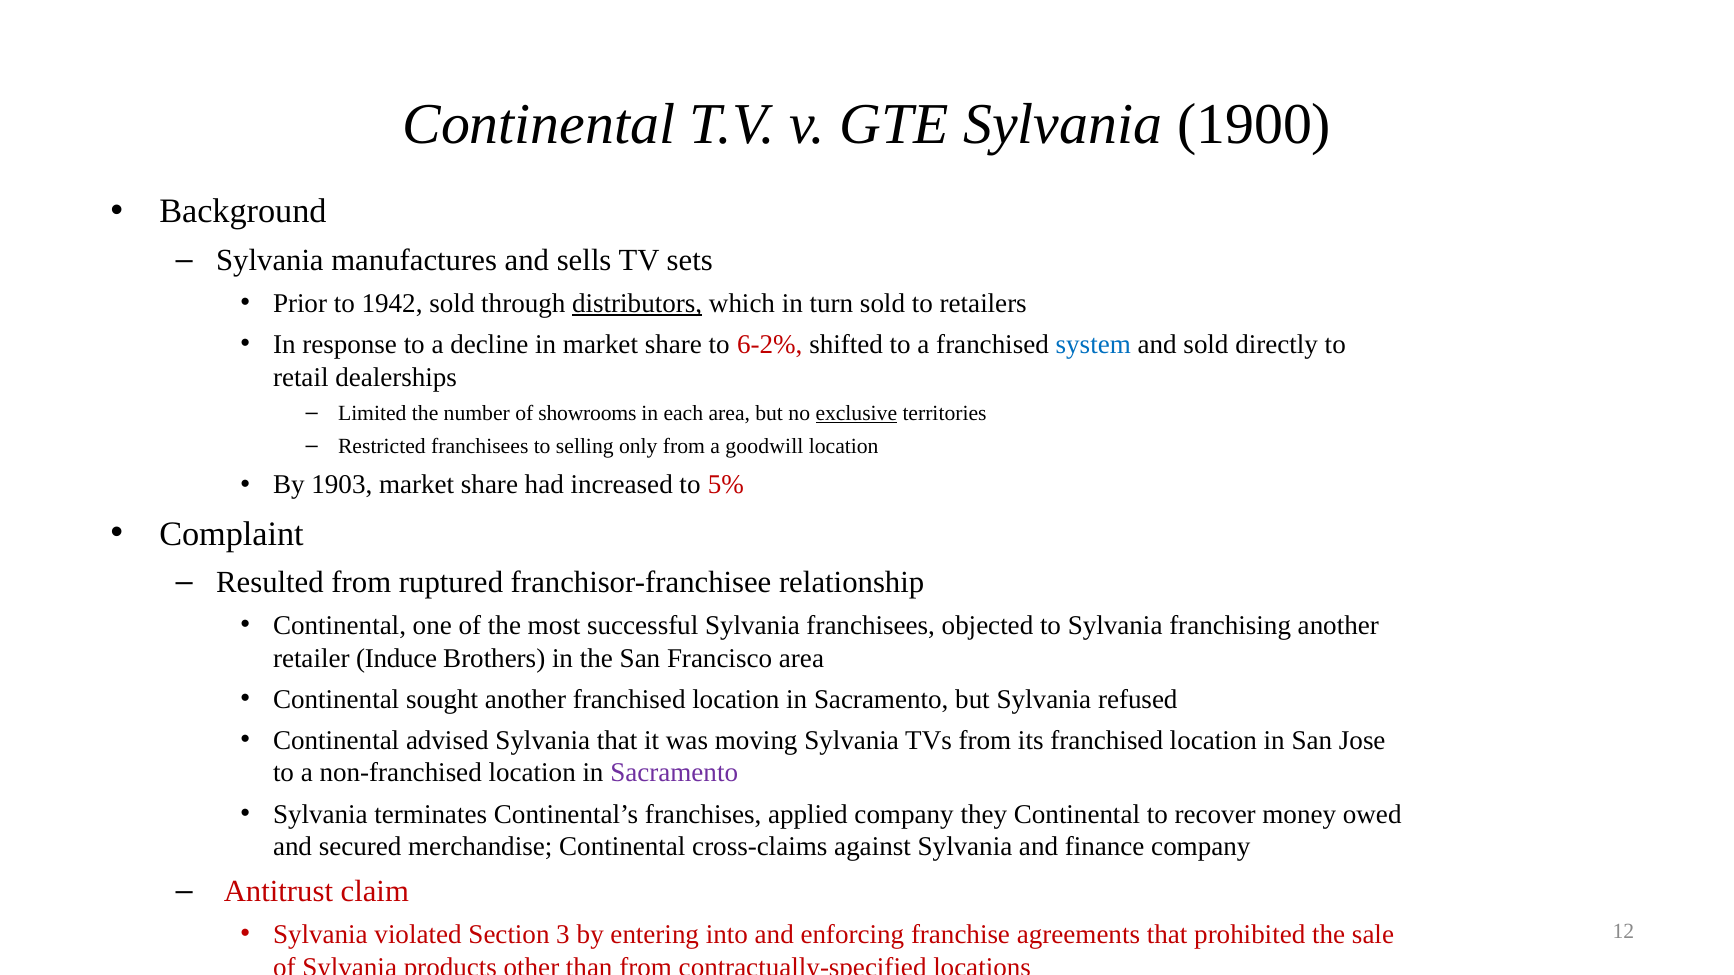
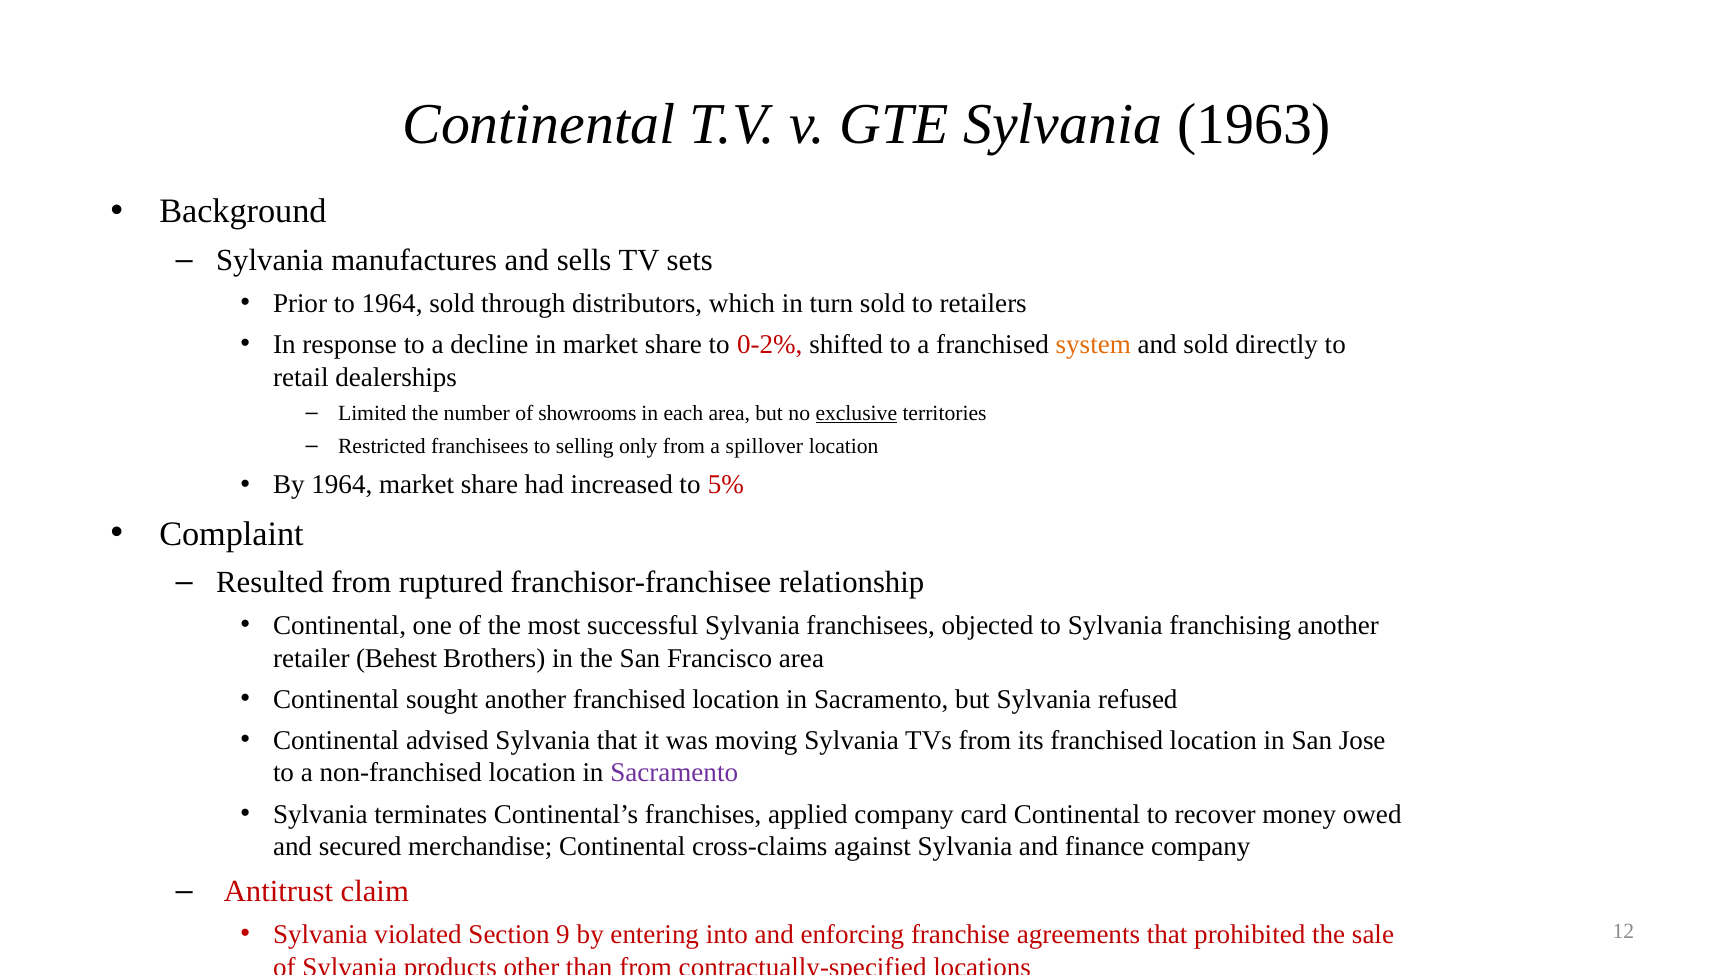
1900: 1900 -> 1963
to 1942: 1942 -> 1964
distributors underline: present -> none
6-2%: 6-2% -> 0-2%
system colour: blue -> orange
goodwill: goodwill -> spillover
By 1903: 1903 -> 1964
Induce: Induce -> Behest
they: they -> card
3: 3 -> 9
